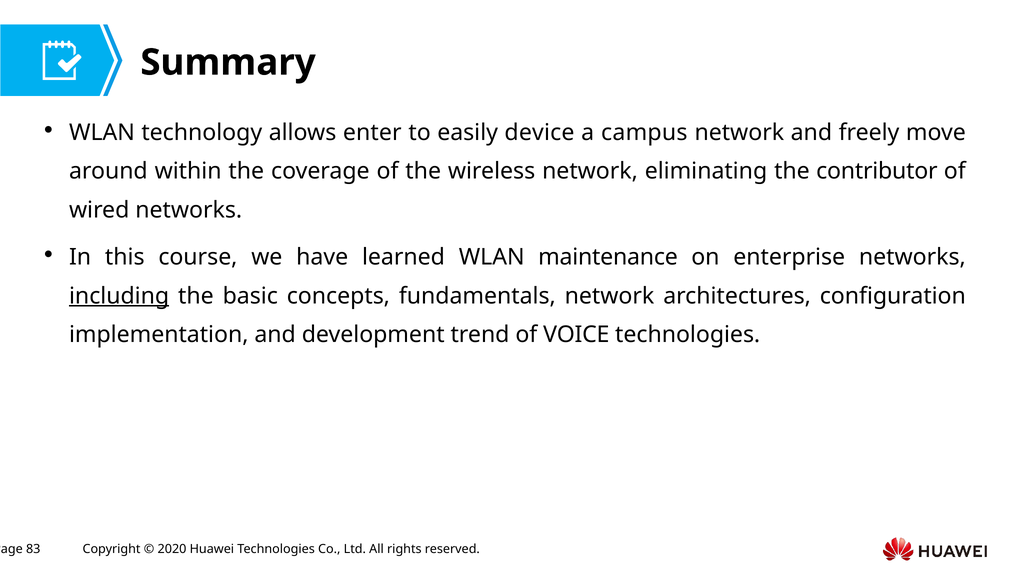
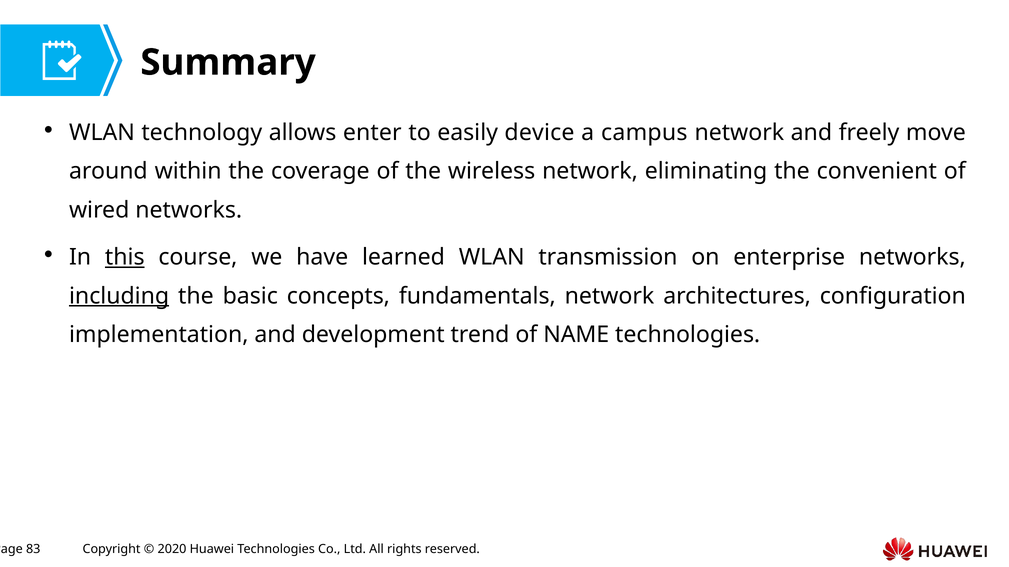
contributor: contributor -> convenient
this underline: none -> present
maintenance: maintenance -> transmission
VOICE: VOICE -> NAME
